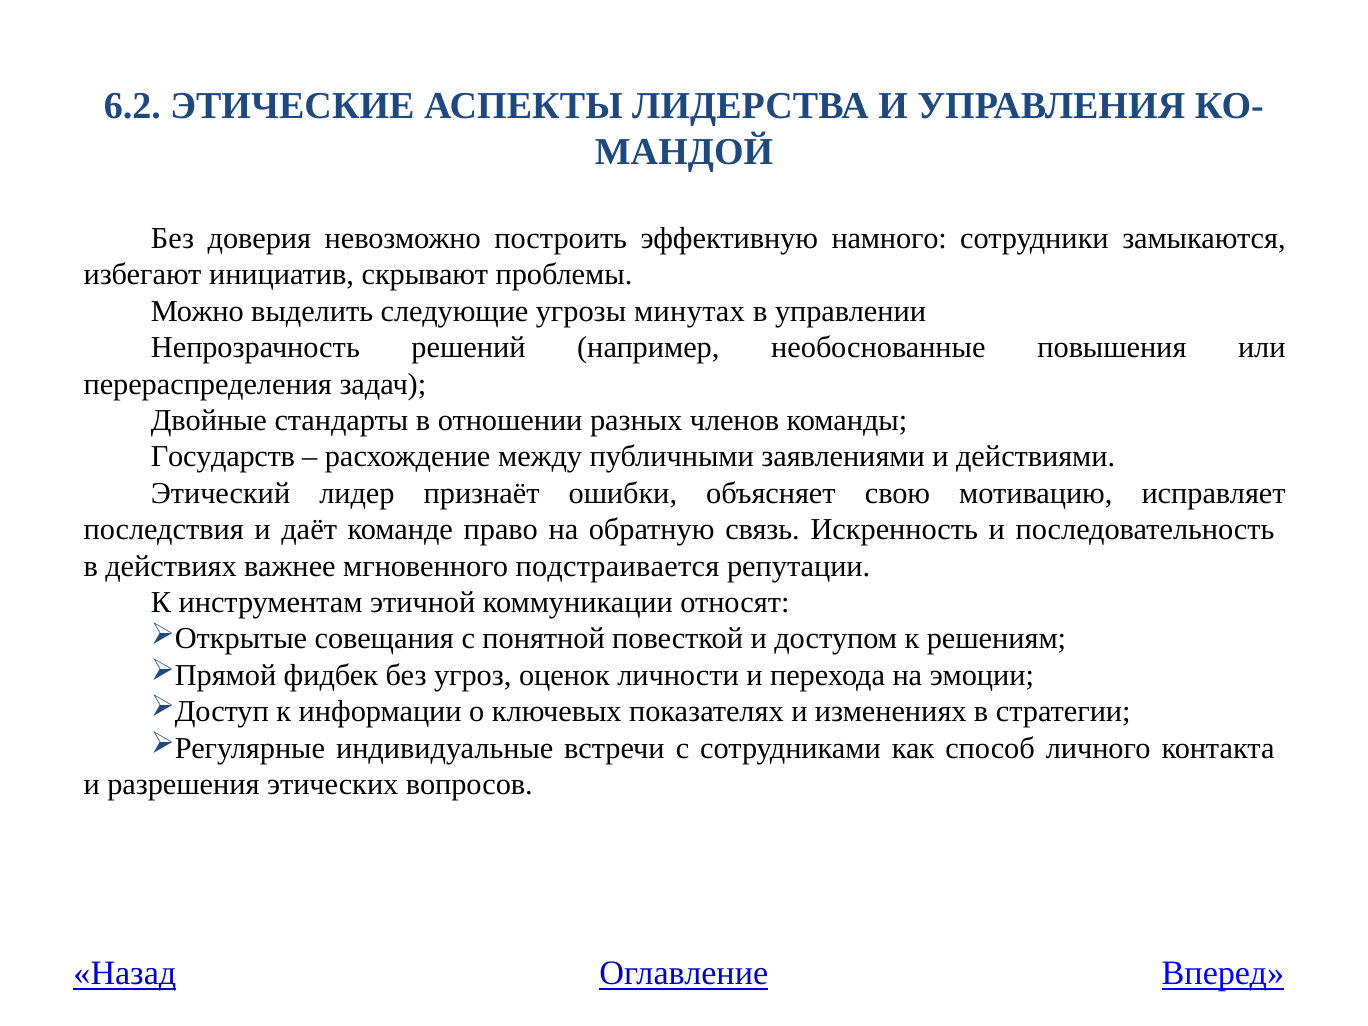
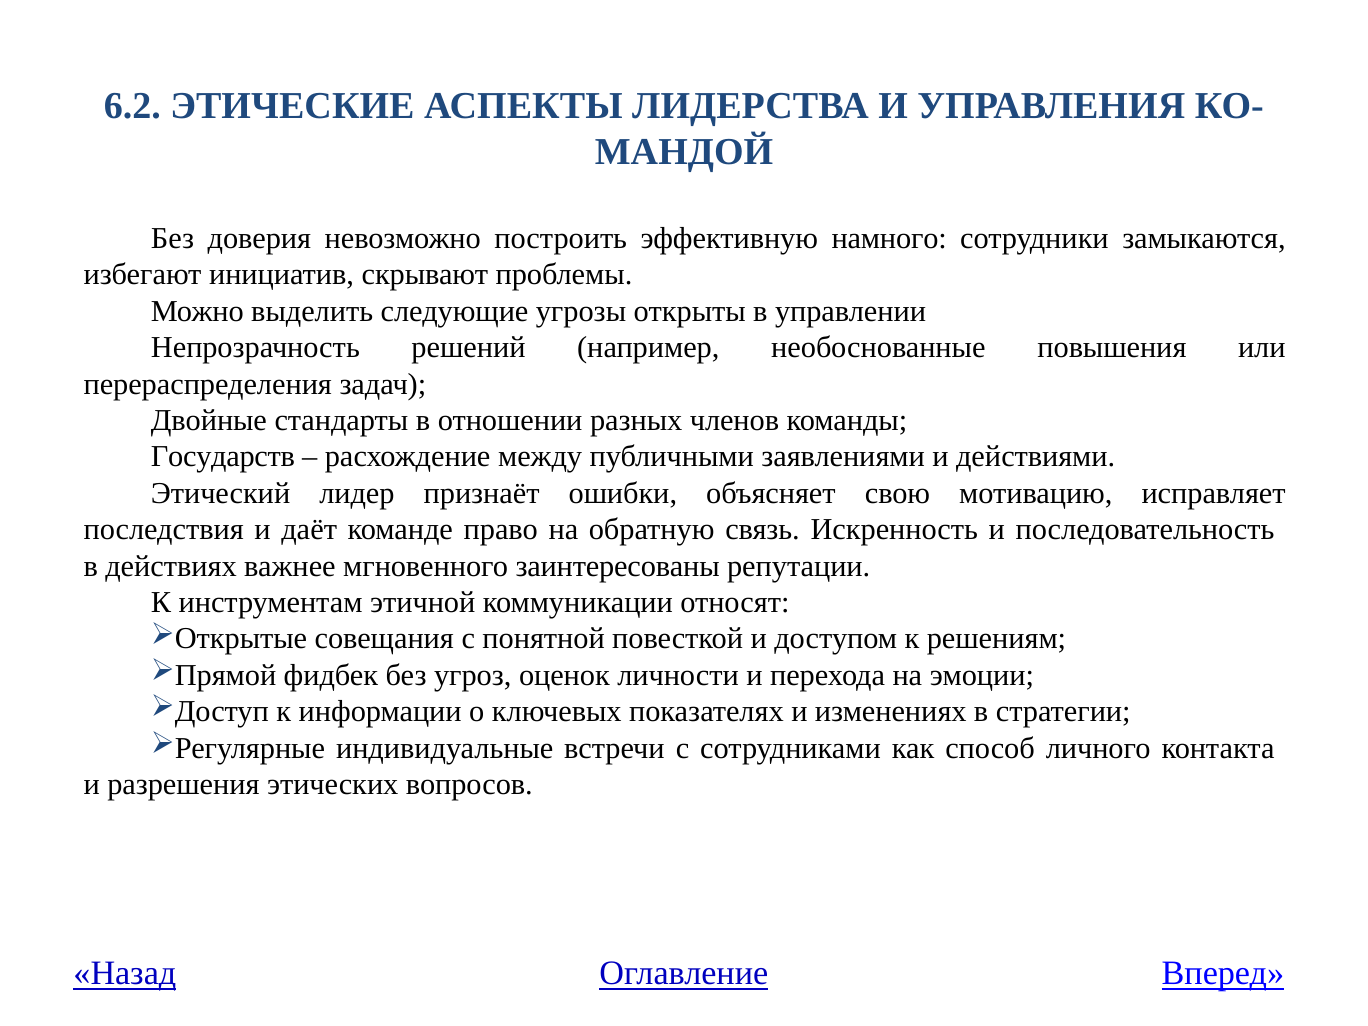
минутах: минутах -> открыты
подстраивается: подстраивается -> заинтересованы
